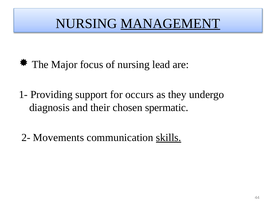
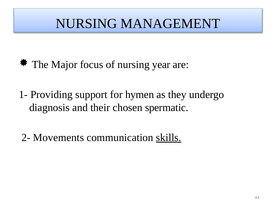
MANAGEMENT underline: present -> none
lead: lead -> year
occurs: occurs -> hymen
